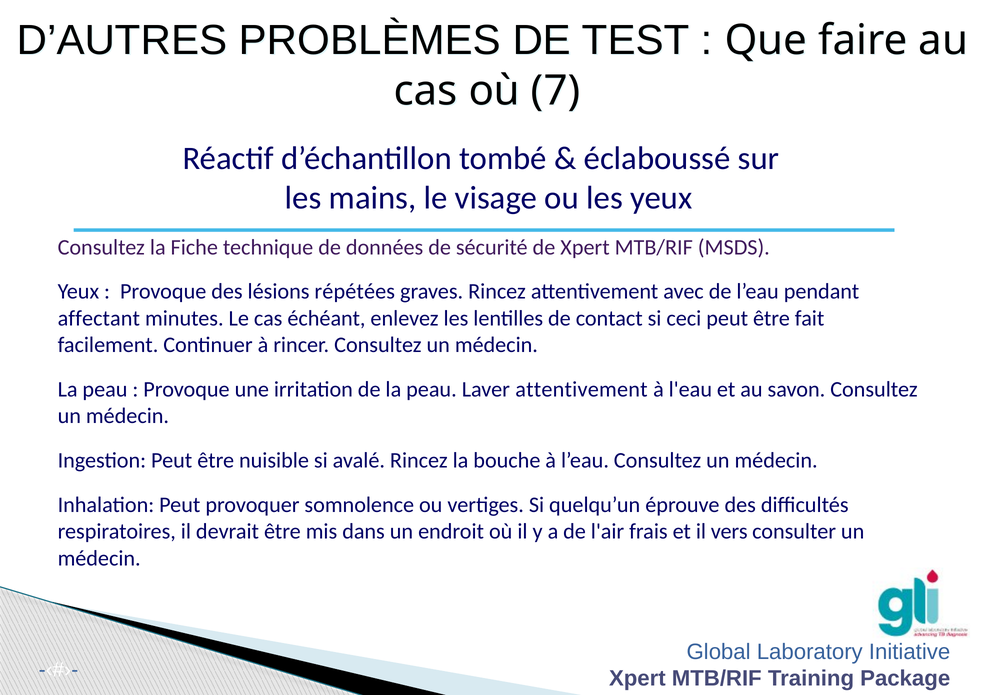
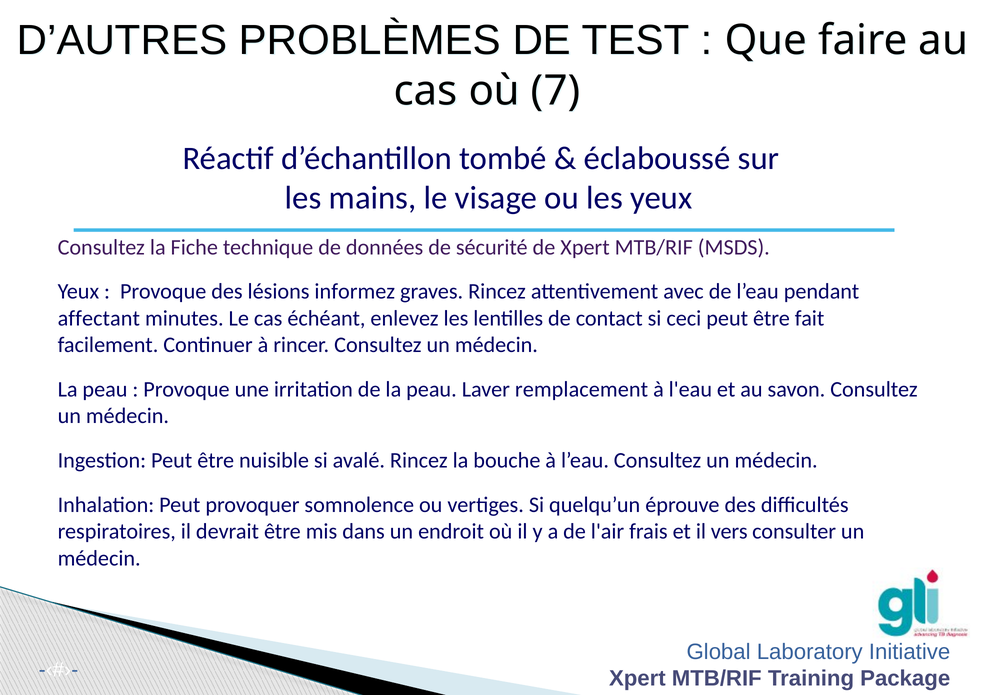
répétées: répétées -> informez
Laver attentivement: attentivement -> remplacement
